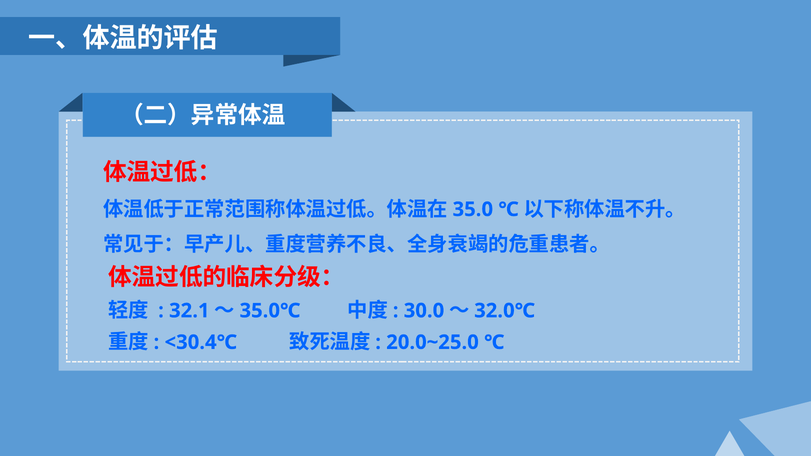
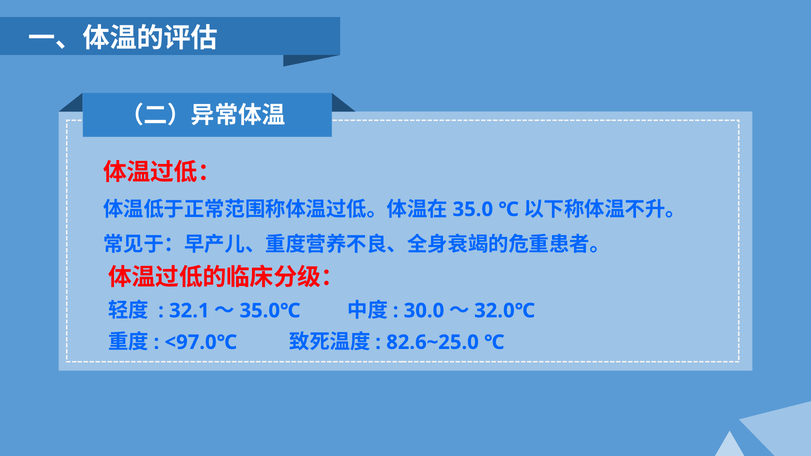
<30.4℃: <30.4℃ -> <97.0℃
20.0~25.0: 20.0~25.0 -> 82.6~25.0
